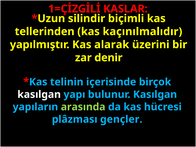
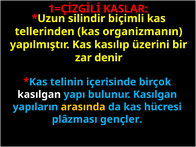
kaçınılmalıdır: kaçınılmalıdır -> organizmanın
alarak: alarak -> kasılıp
arasında colour: light green -> yellow
